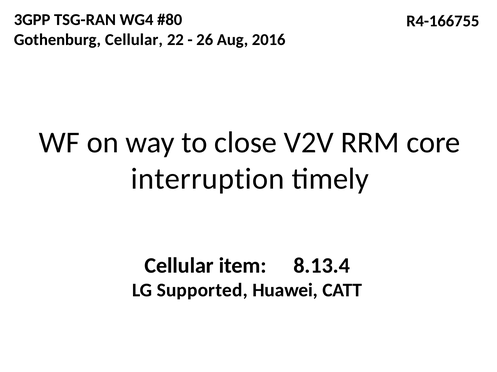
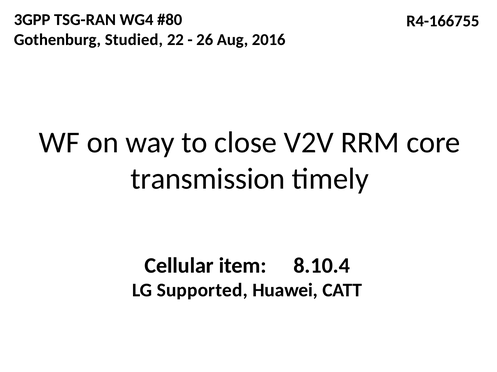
Gothenburg Cellular: Cellular -> Studied
interruption: interruption -> transmission
8.13.4: 8.13.4 -> 8.10.4
